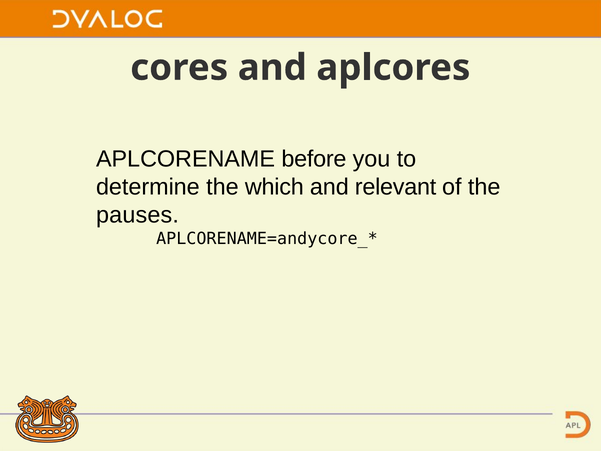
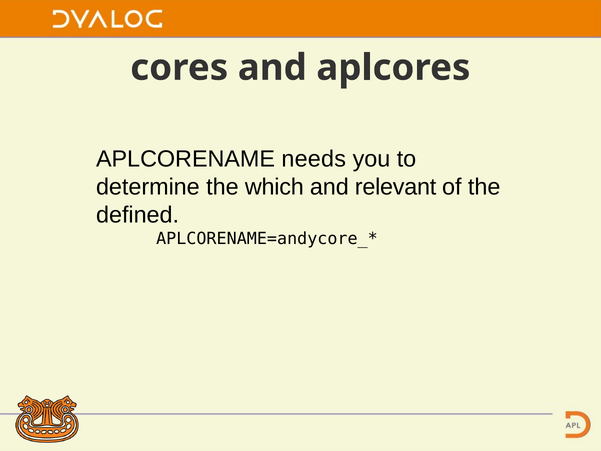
before: before -> needs
pauses: pauses -> defined
